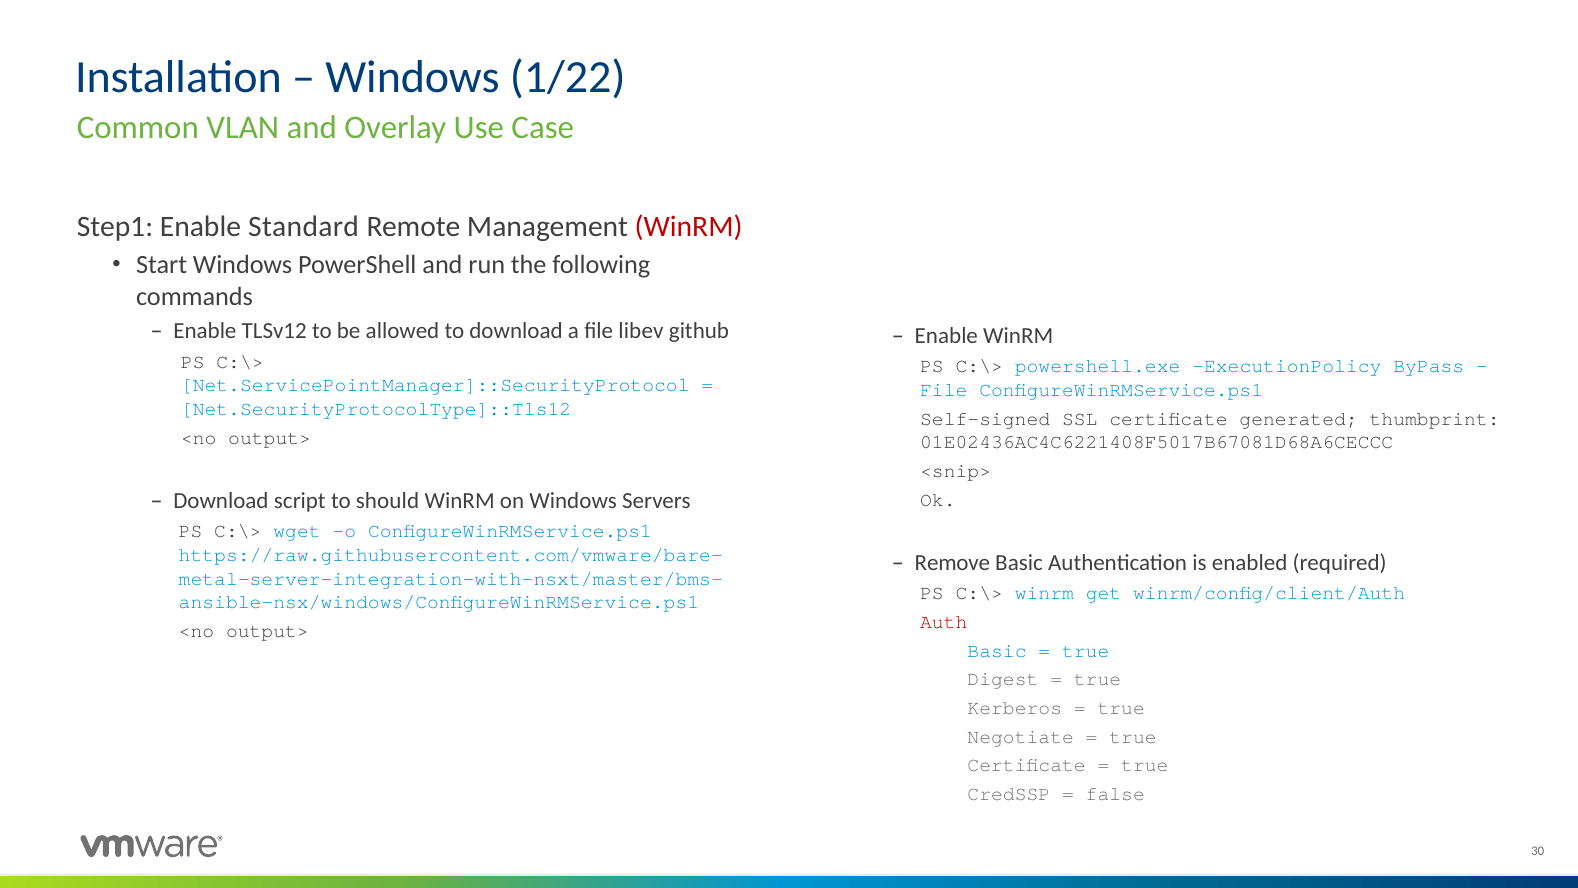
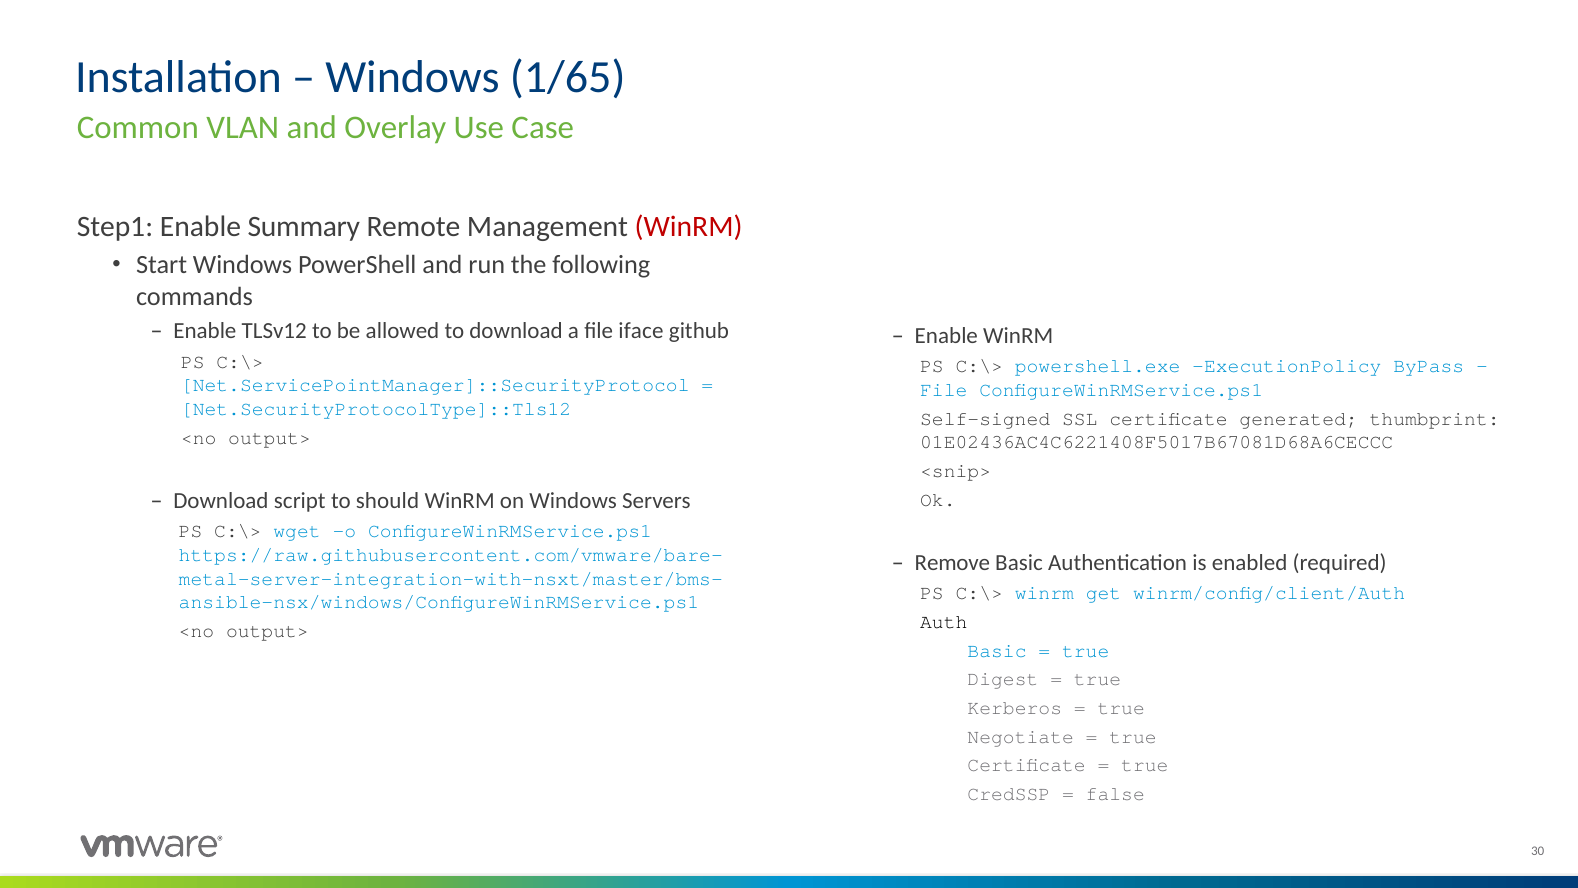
1/22: 1/22 -> 1/65
Standard: Standard -> Summary
libev: libev -> iface
Auth colour: red -> black
